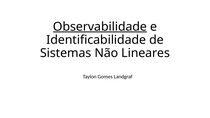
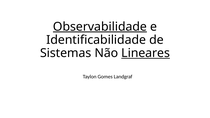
Lineares underline: none -> present
